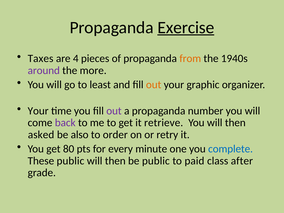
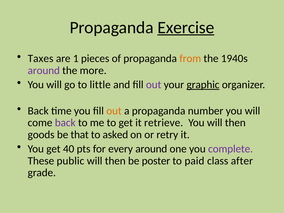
4: 4 -> 1
least: least -> little
out at (154, 85) colour: orange -> purple
graphic underline: none -> present
Your at (38, 111): Your -> Back
out at (114, 111) colour: purple -> orange
asked: asked -> goods
also: also -> that
order: order -> asked
80: 80 -> 40
every minute: minute -> around
complete colour: blue -> purple
be public: public -> poster
